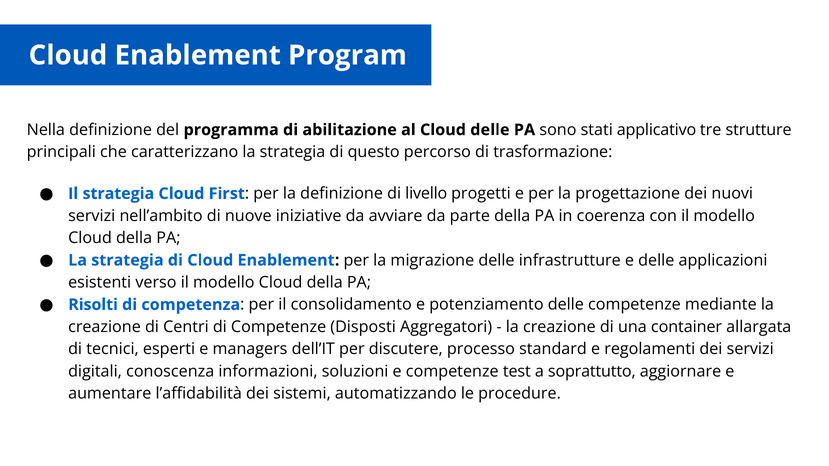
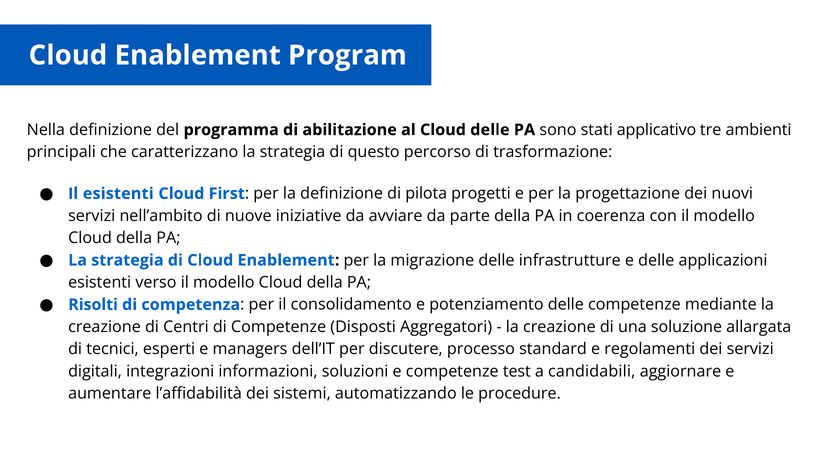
strutture: strutture -> ambienti
Il strategia: strategia -> esistenti
livello: livello -> pilota
container: container -> soluzione
conoscenza: conoscenza -> integrazioni
soprattutto: soprattutto -> candidabili
